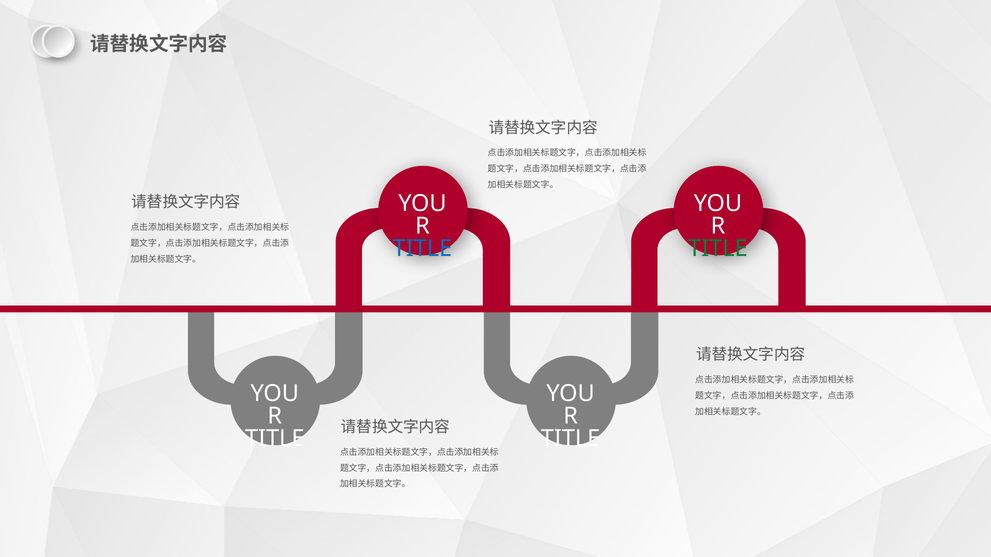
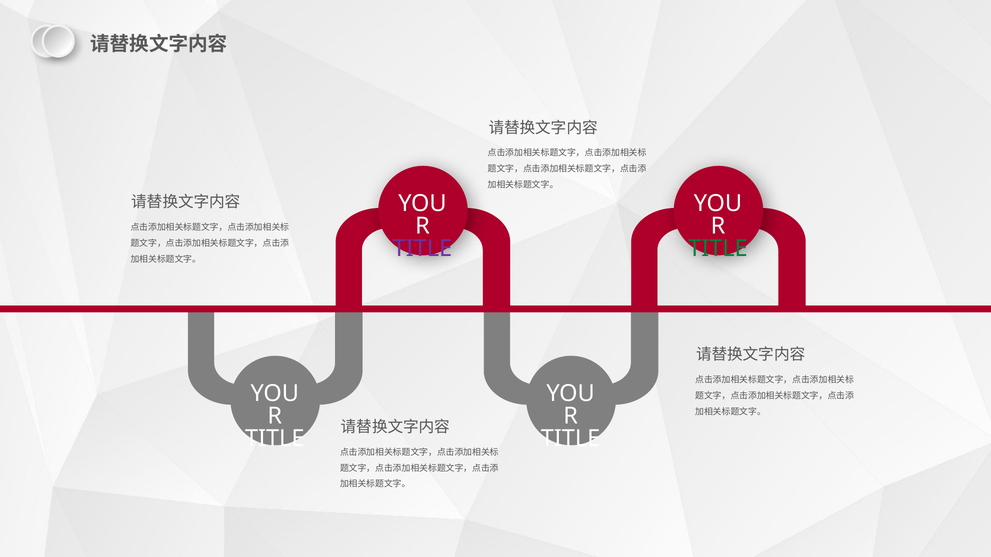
TITLE at (422, 249) colour: blue -> purple
